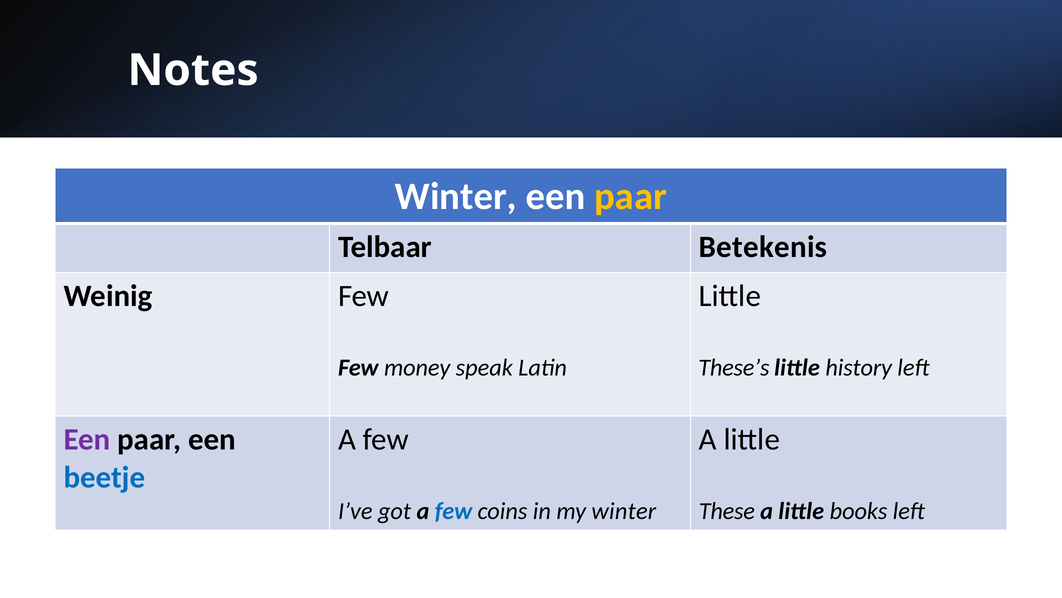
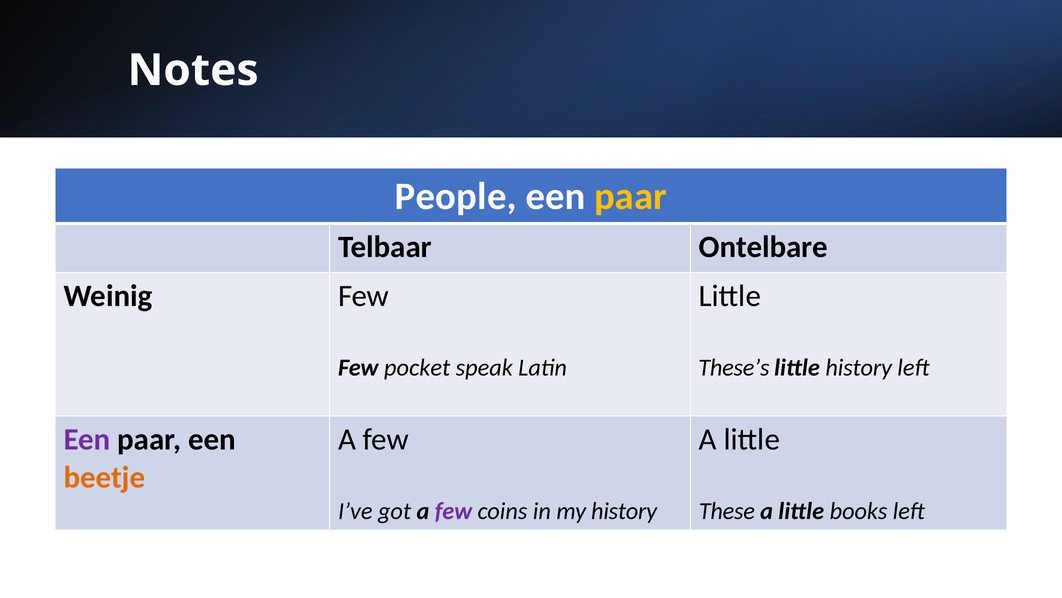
Winter at (456, 196): Winter -> People
Betekenis: Betekenis -> Ontelbare
money: money -> pocket
beetje colour: blue -> orange
few at (454, 511) colour: blue -> purple
my winter: winter -> history
